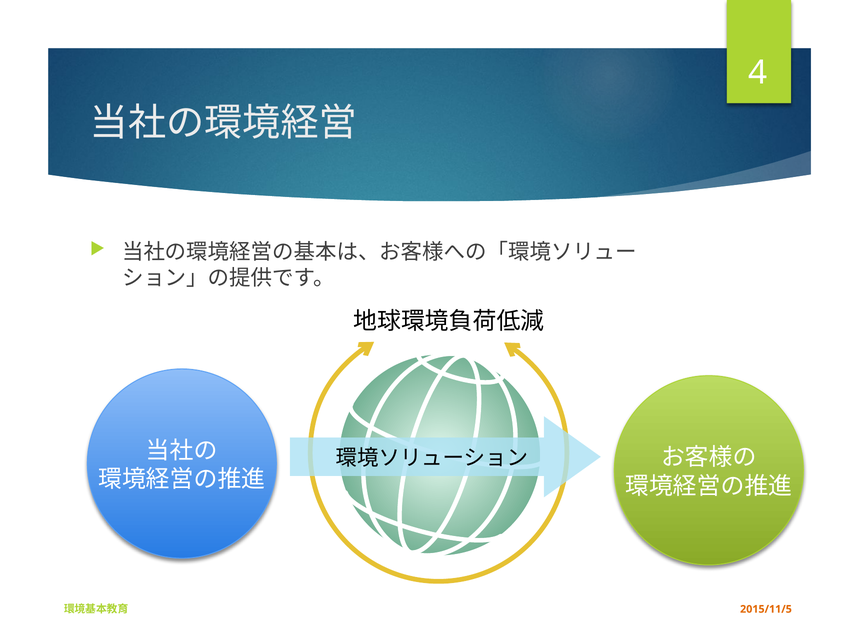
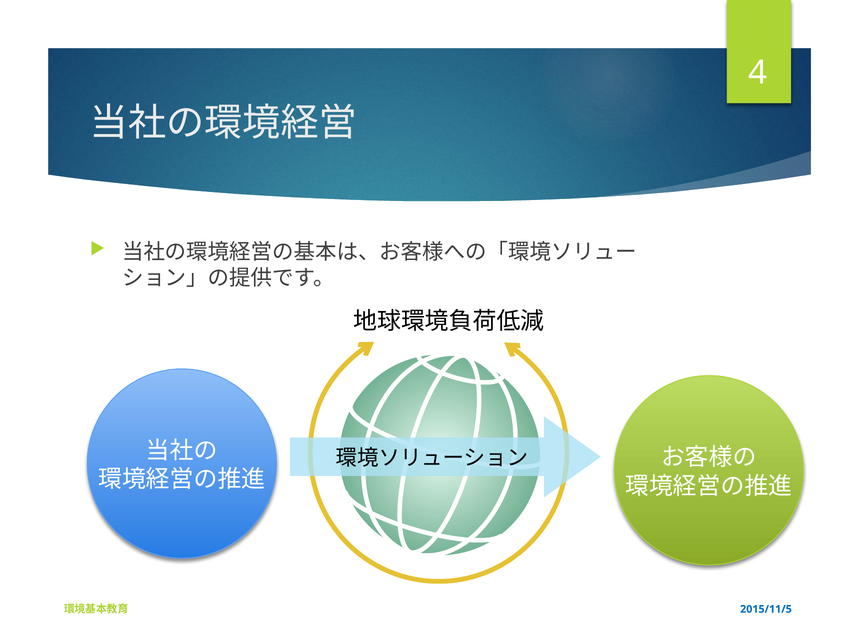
2015/11/5 colour: orange -> blue
